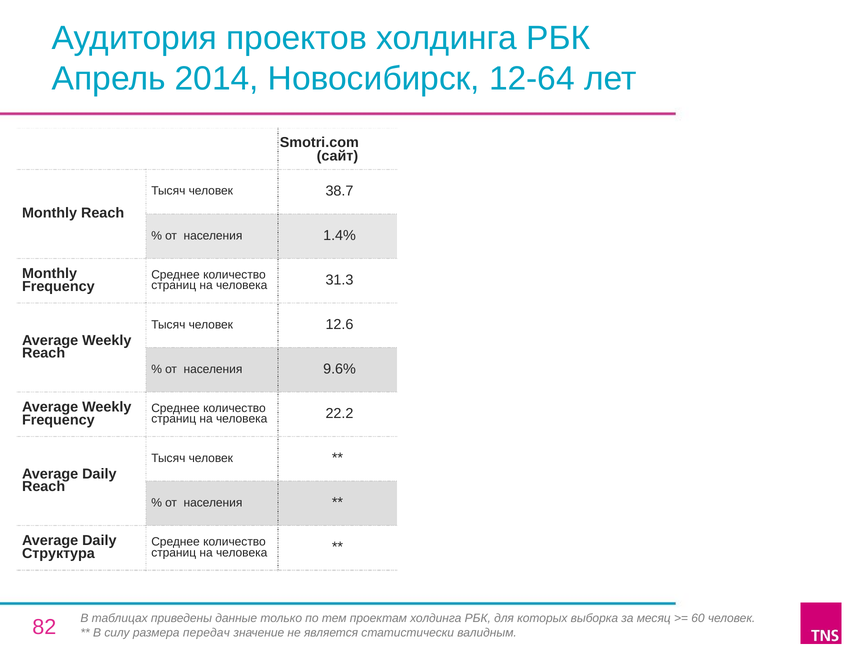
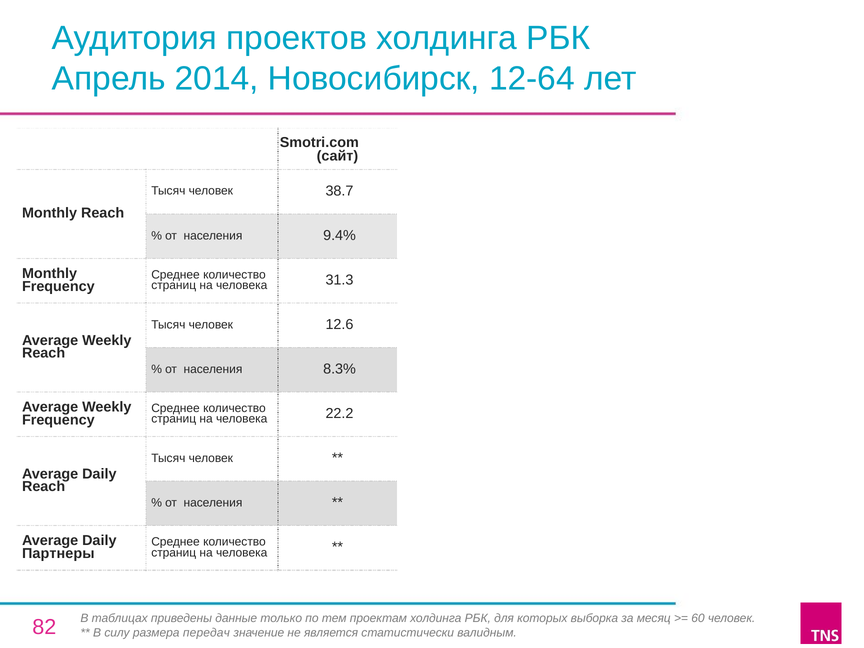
1.4%: 1.4% -> 9.4%
9.6%: 9.6% -> 8.3%
Структура: Структура -> Партнеры
